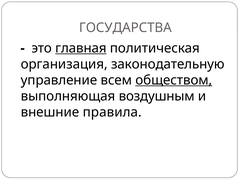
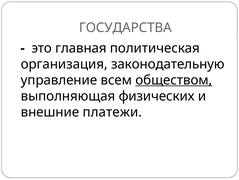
главная underline: present -> none
воздушным: воздушным -> физических
правила: правила -> платежи
